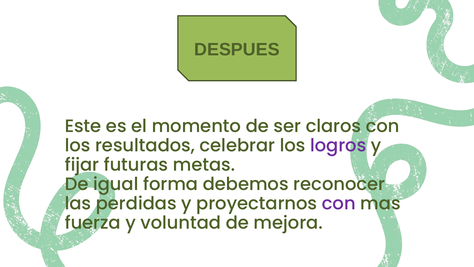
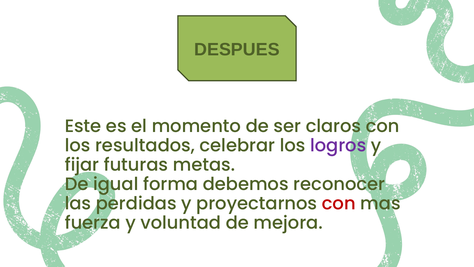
con at (339, 203) colour: purple -> red
